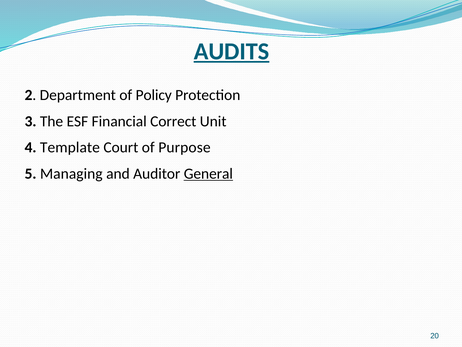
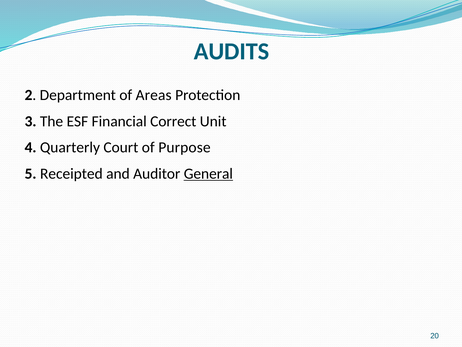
AUDITS underline: present -> none
Policy: Policy -> Areas
Template: Template -> Quarterly
Managing: Managing -> Receipted
